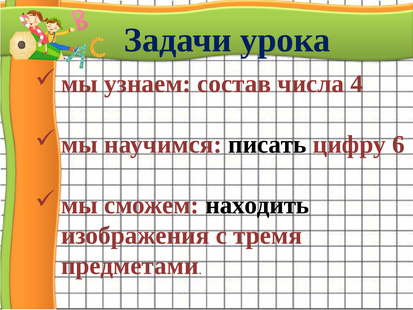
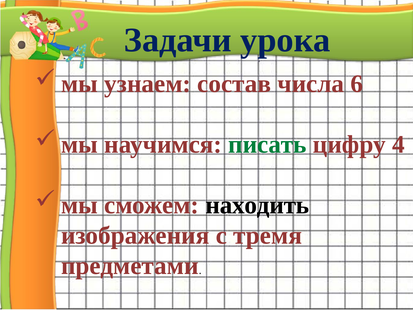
4: 4 -> 6
писать colour: black -> green
6: 6 -> 4
